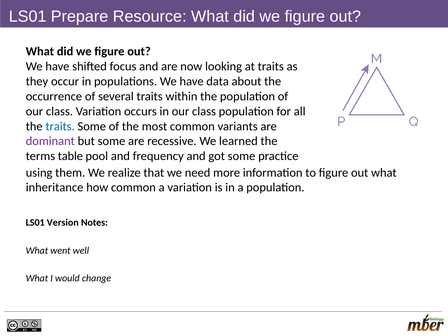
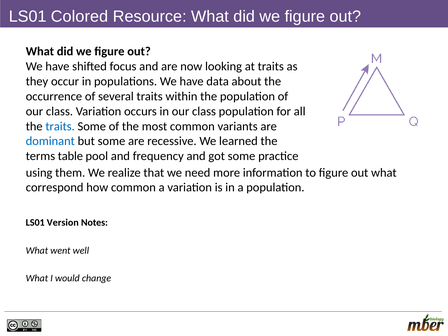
Prepare: Prepare -> Colored
dominant colour: purple -> blue
inheritance: inheritance -> correspond
